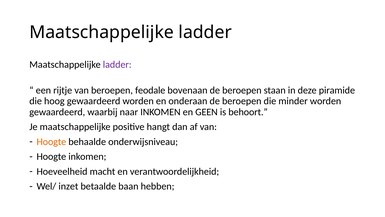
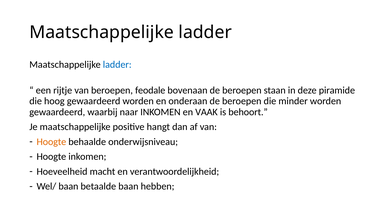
ladder at (117, 64) colour: purple -> blue
GEEN: GEEN -> VAAK
Wel/ inzet: inzet -> baan
